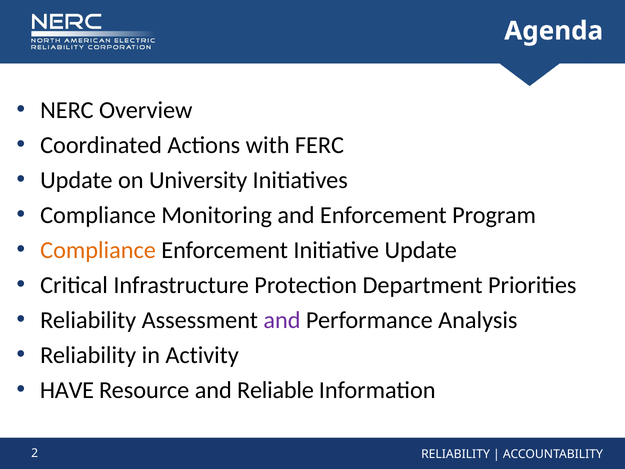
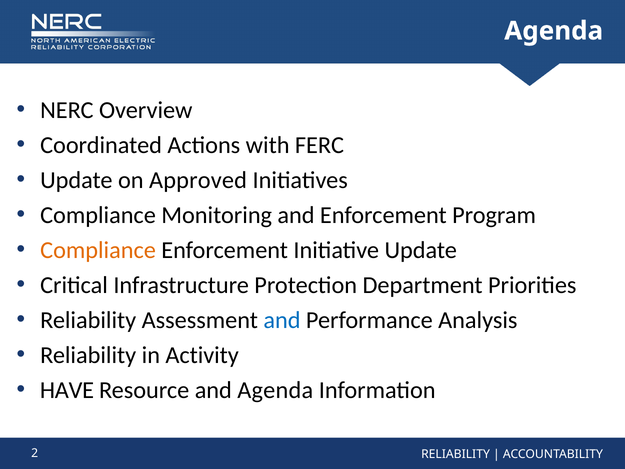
University: University -> Approved
and at (282, 320) colour: purple -> blue
and Reliable: Reliable -> Agenda
